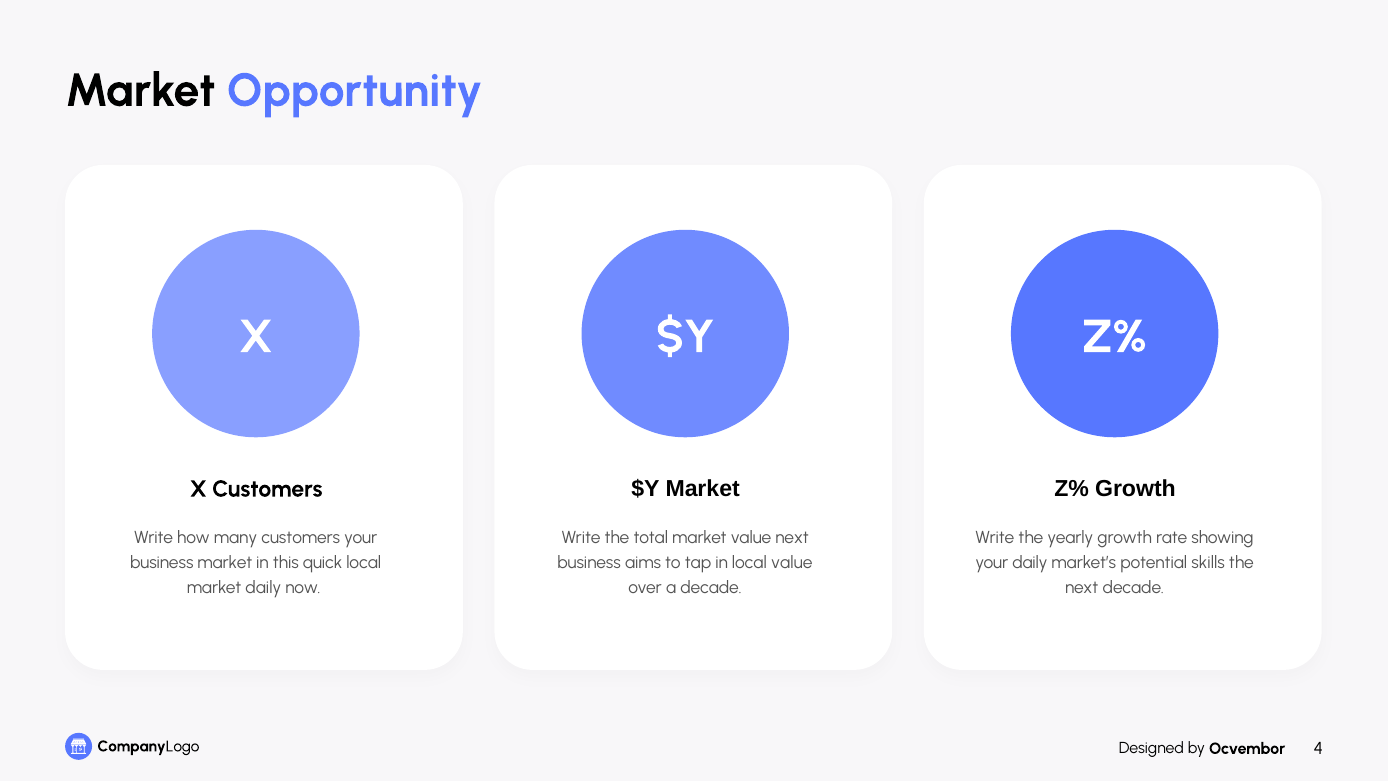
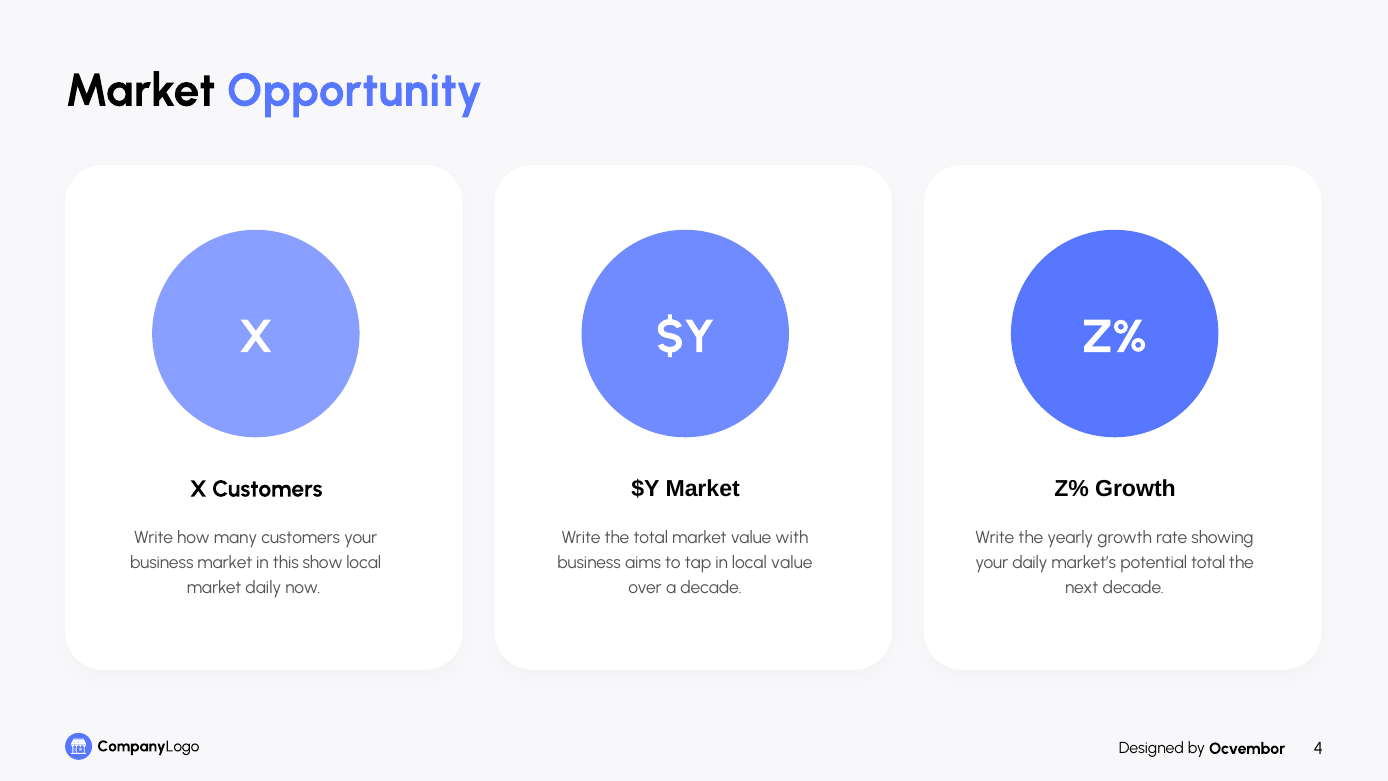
value next: next -> with
quick: quick -> show
potential skills: skills -> total
